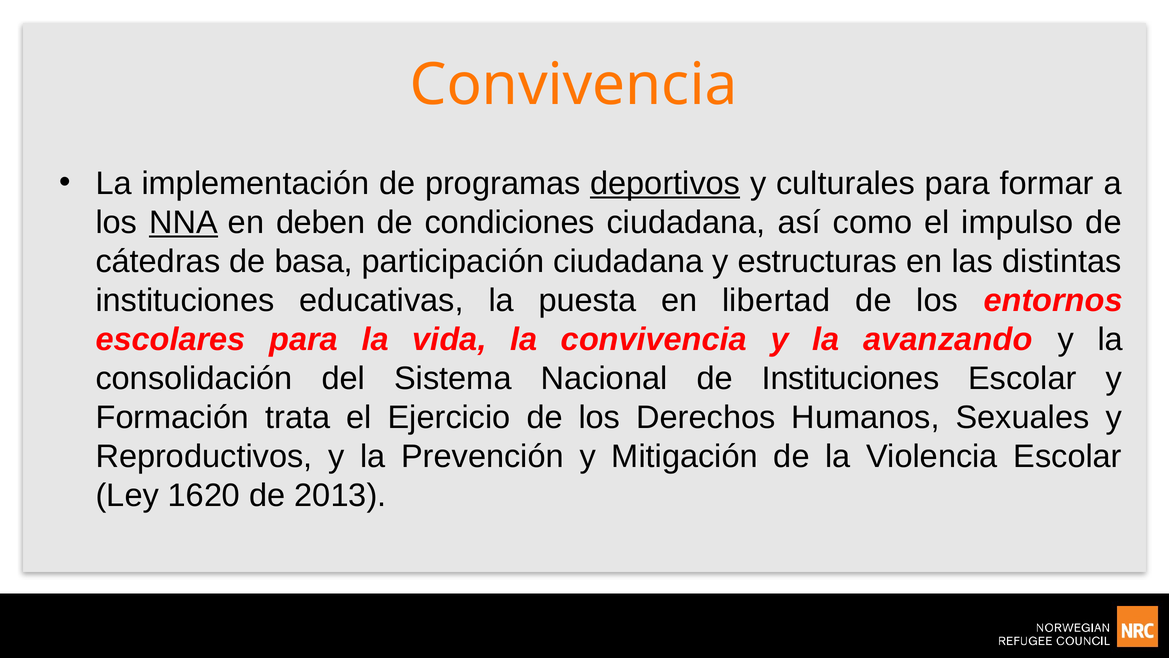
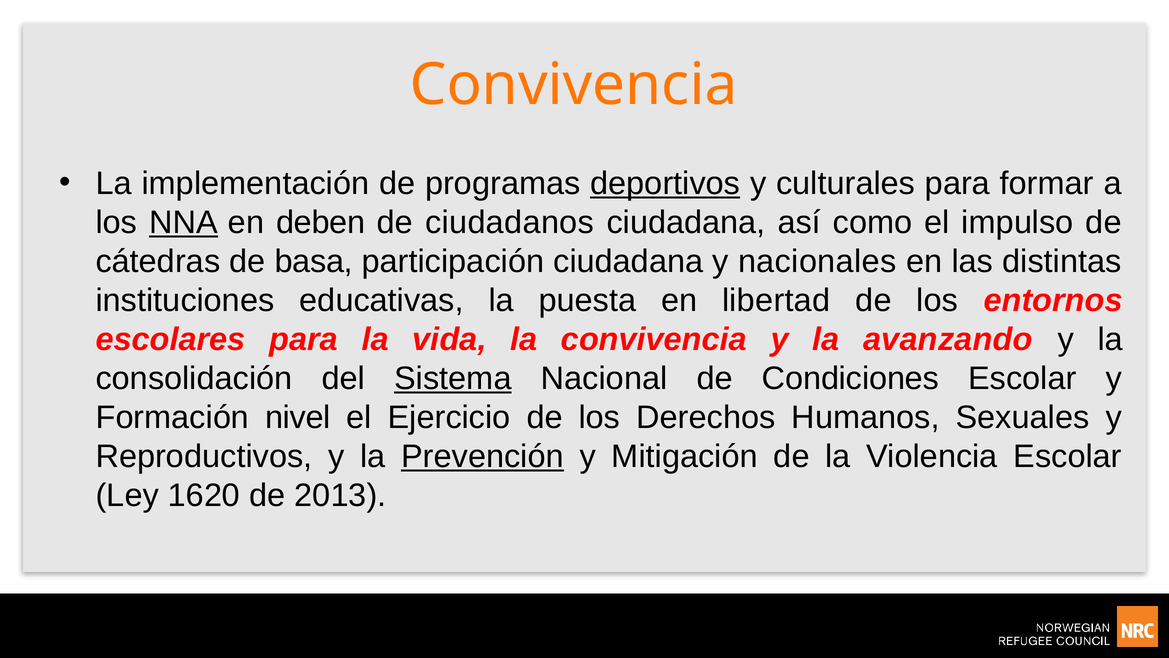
condiciones: condiciones -> ciudadanos
estructuras: estructuras -> nacionales
Sistema underline: none -> present
de Instituciones: Instituciones -> Condiciones
trata: trata -> nivel
Prevención underline: none -> present
